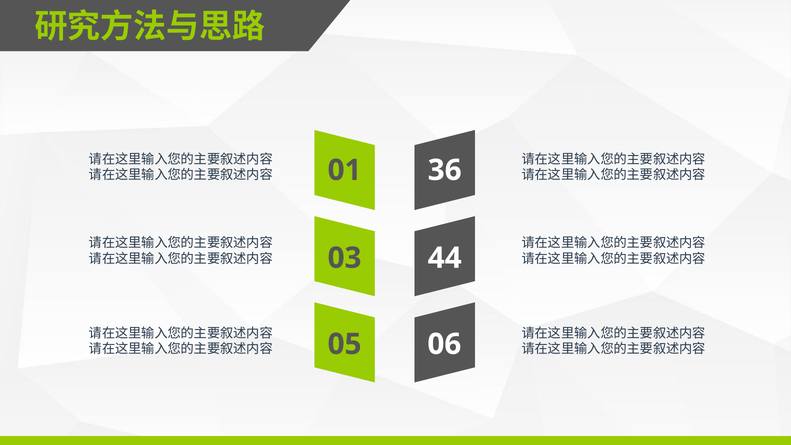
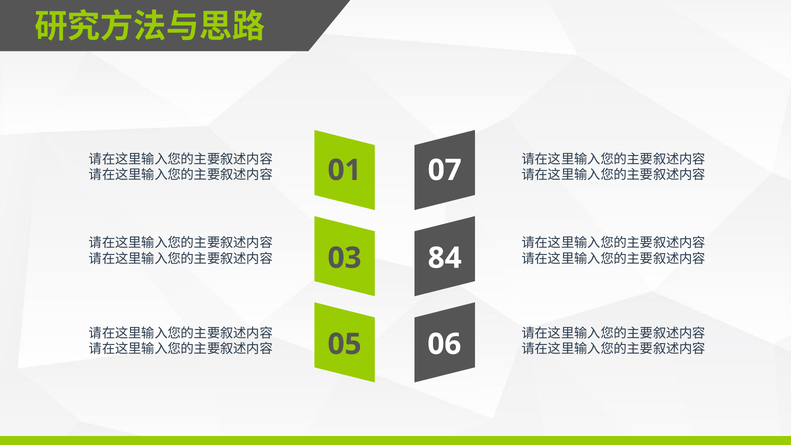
36: 36 -> 07
44: 44 -> 84
